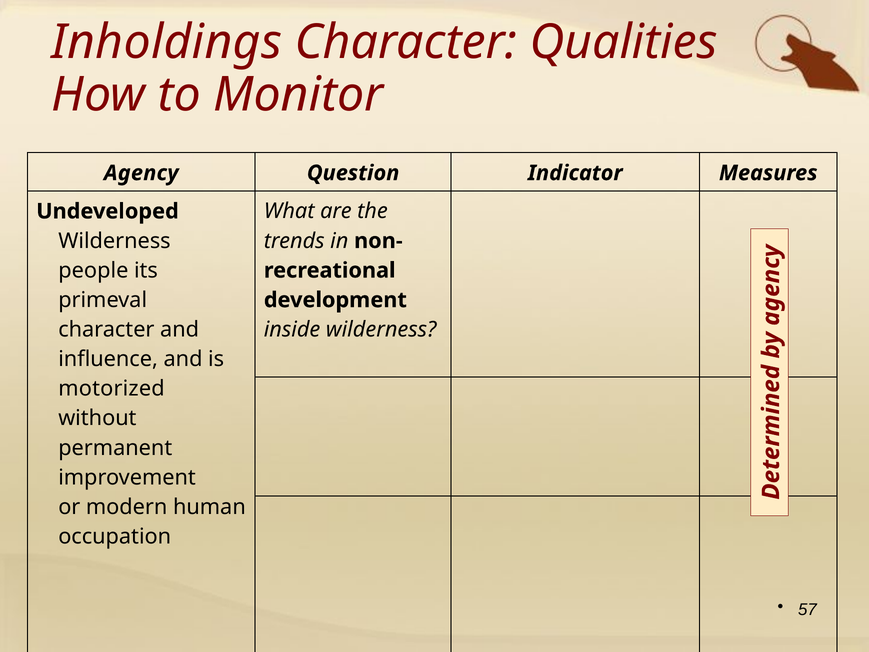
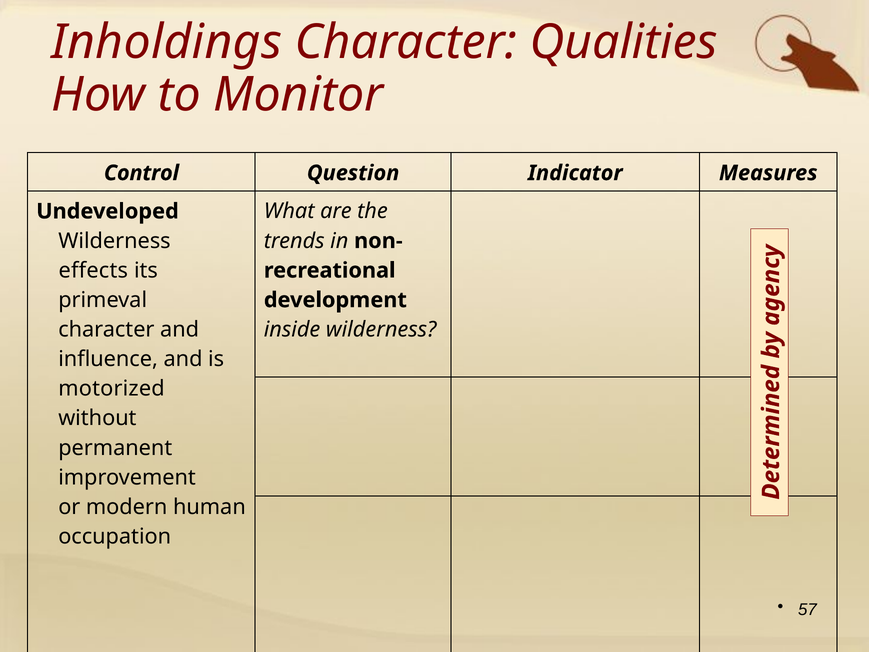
Agency: Agency -> Control
people: people -> effects
